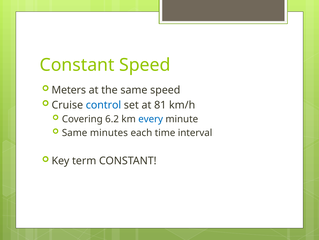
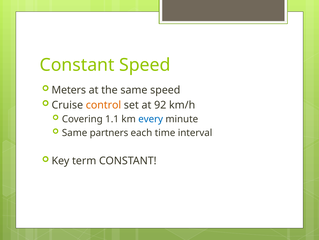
control colour: blue -> orange
81: 81 -> 92
6.2: 6.2 -> 1.1
minutes: minutes -> partners
